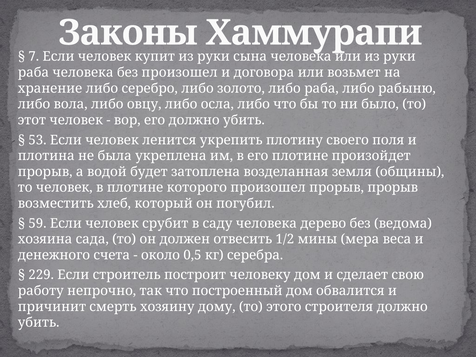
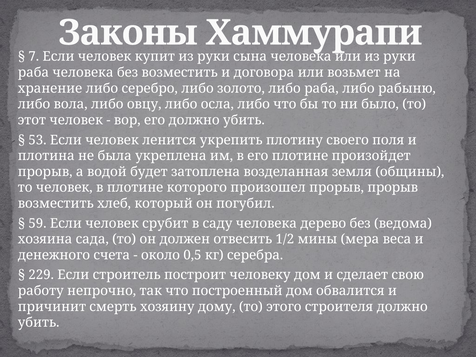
без произошел: произошел -> возместить
